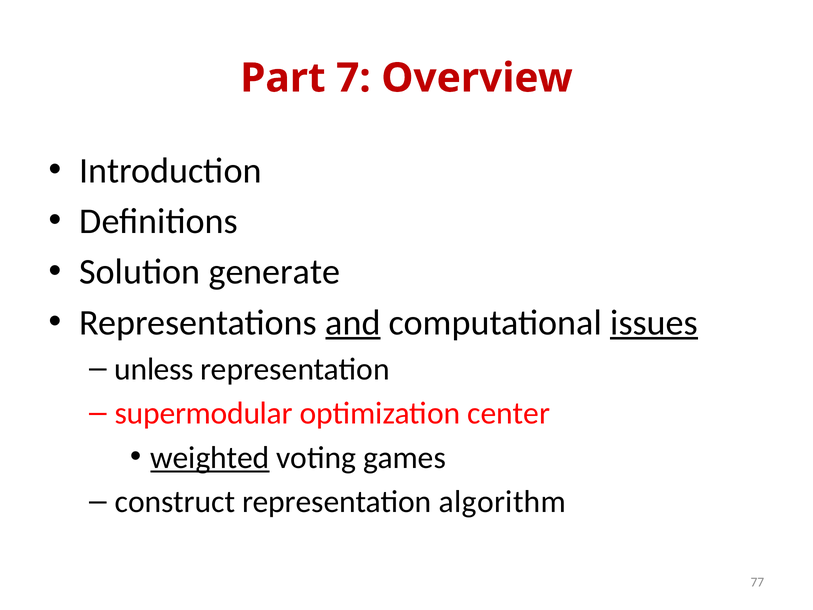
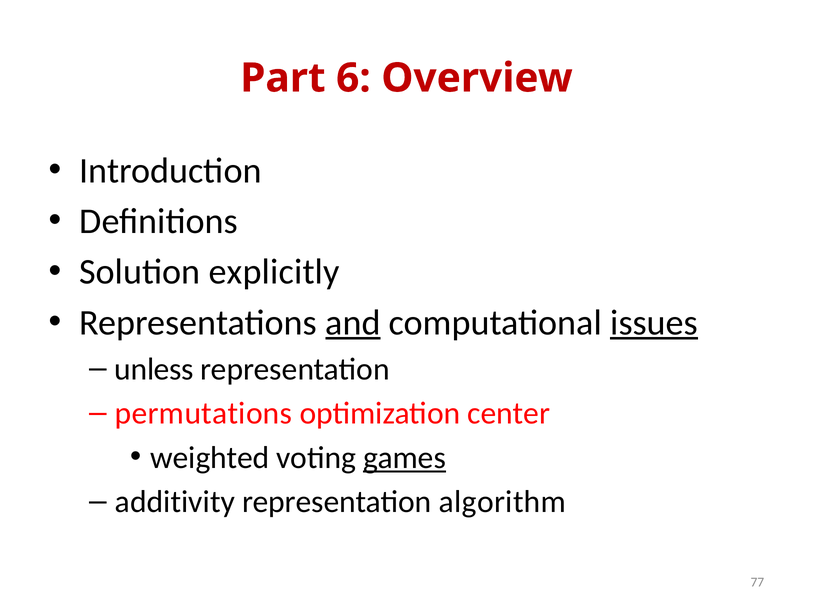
7: 7 -> 6
generate: generate -> explicitly
supermodular: supermodular -> permutations
weighted underline: present -> none
games underline: none -> present
construct: construct -> additivity
